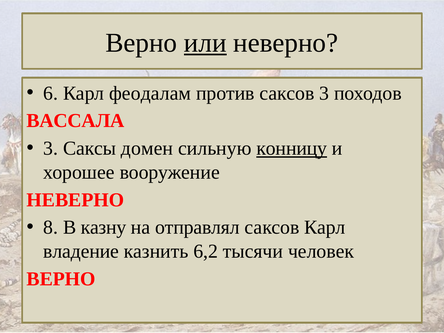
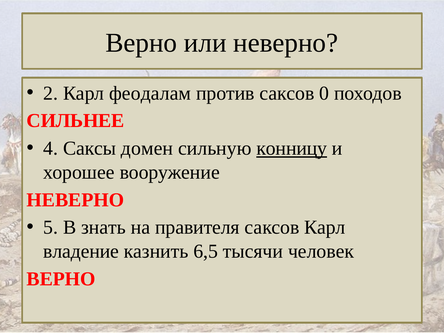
или underline: present -> none
6: 6 -> 2
саксов 3: 3 -> 0
ВАССАЛА: ВАССАЛА -> СИЛЬНЕЕ
3 at (51, 148): 3 -> 4
8: 8 -> 5
казну: казну -> знать
отправлял: отправлял -> правителя
6,2: 6,2 -> 6,5
